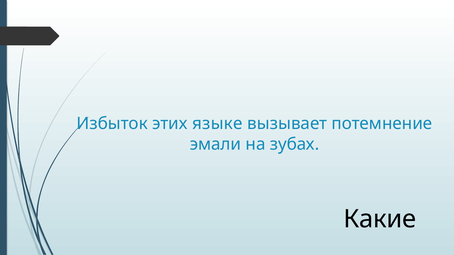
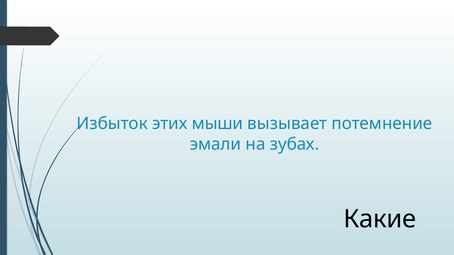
языке: языке -> мыши
